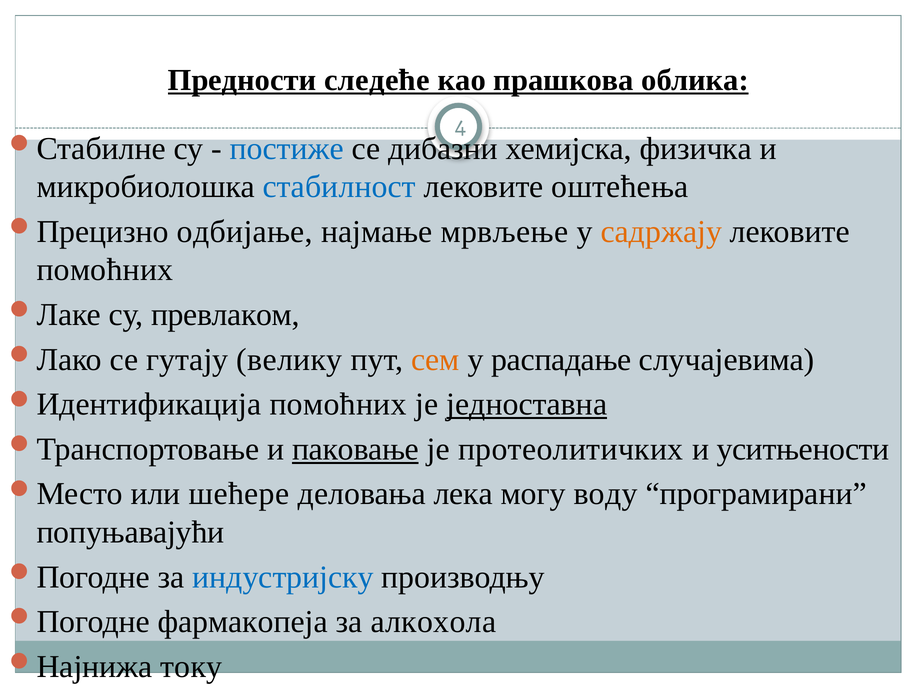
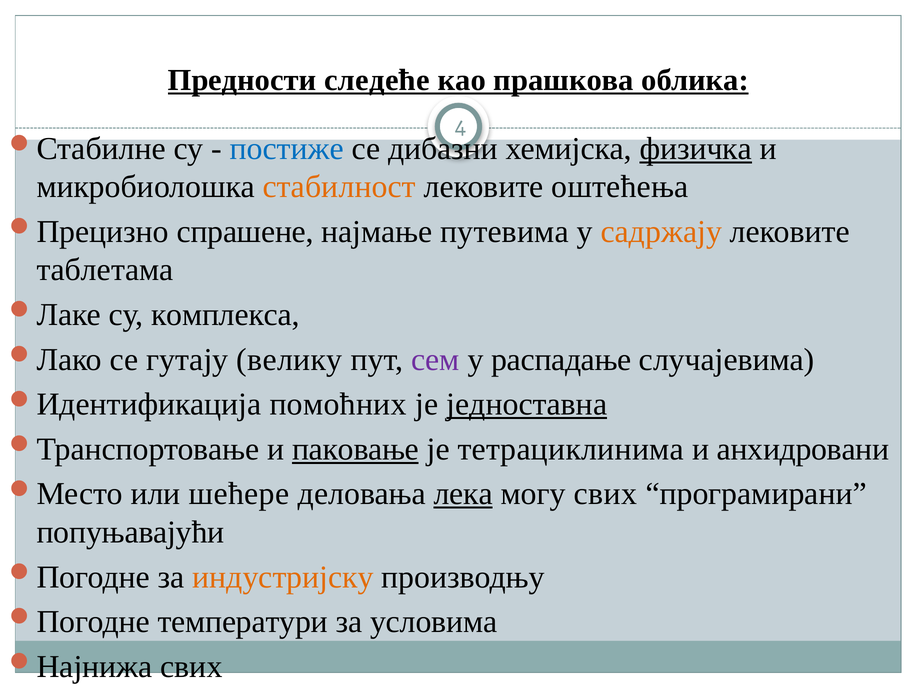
физичка underline: none -> present
стабилност colour: blue -> orange
одбијање: одбијање -> спрашене
мрвљење: мрвљење -> путевима
помоћних at (105, 270): помоћних -> таблетама
превлаком: превлаком -> комплекса
сем colour: orange -> purple
протеолитичких: протеолитичких -> тетрациклинима
уситњености: уситњености -> анхидровани
лека underline: none -> present
могу воду: воду -> свих
индустријску colour: blue -> orange
фармакопеја: фармакопеја -> температури
алкохола: алкохола -> условима
току at (191, 666): току -> свих
